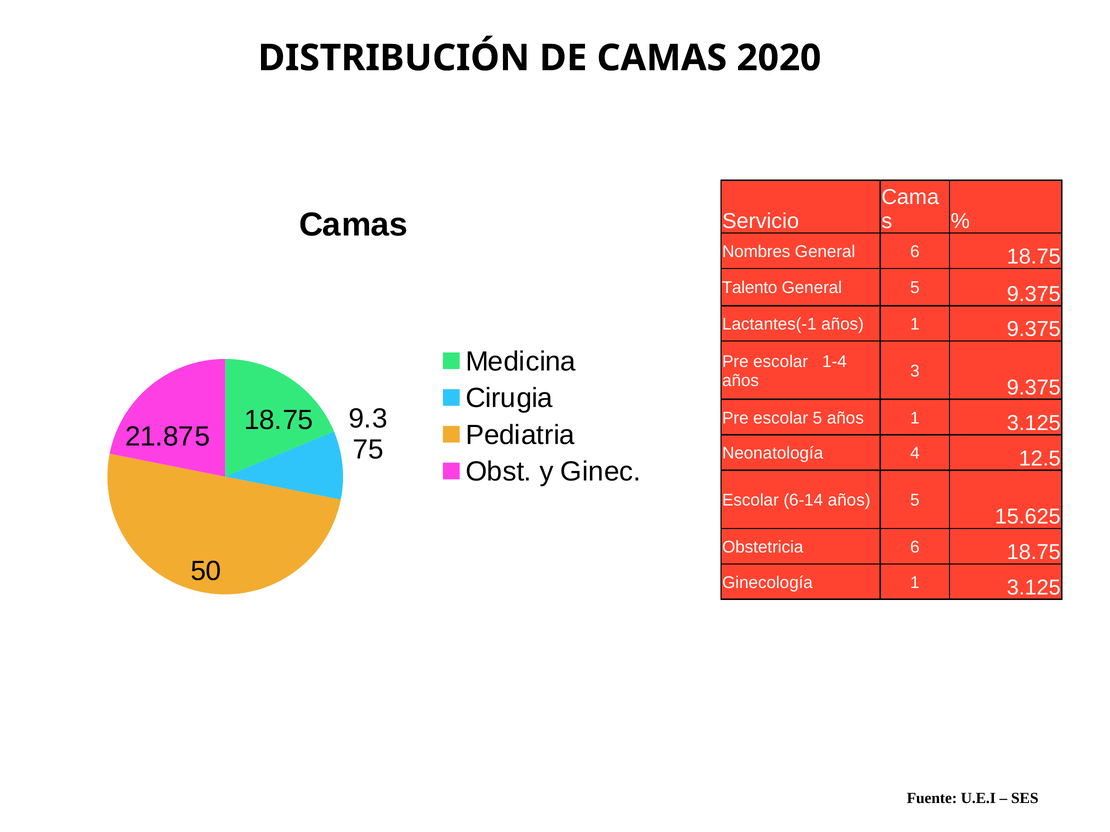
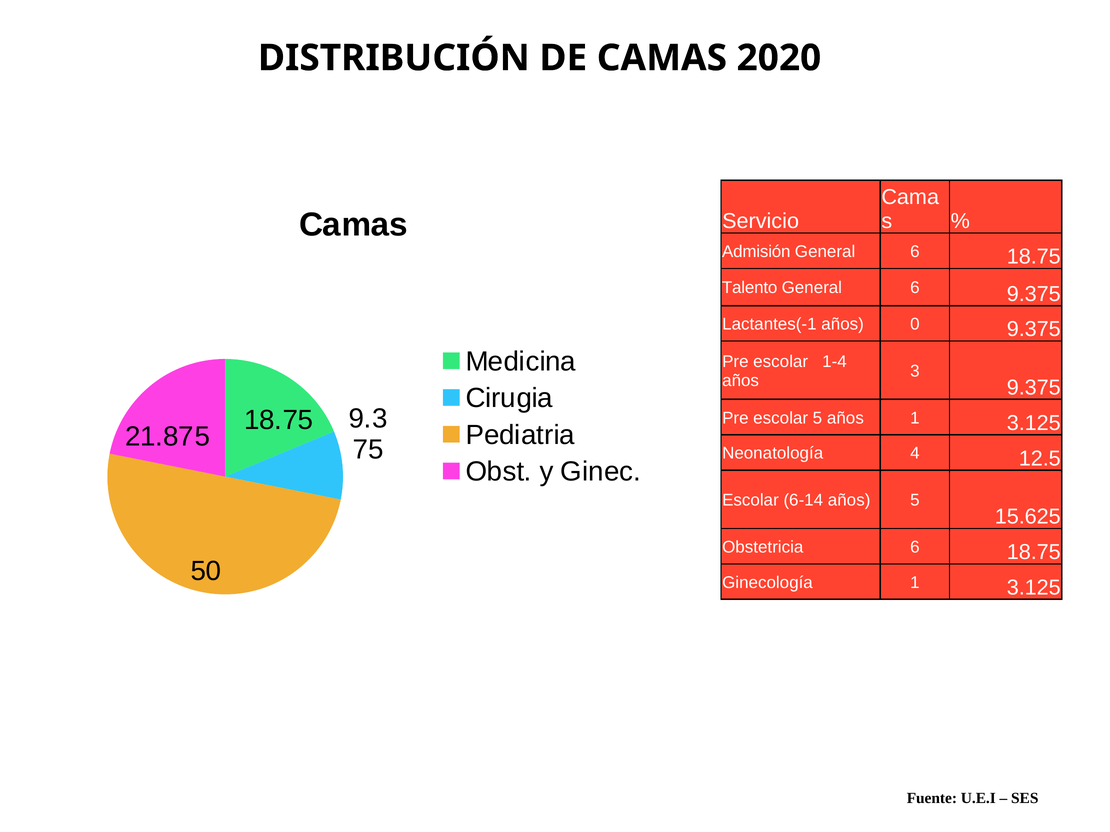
Nombres: Nombres -> Admisión
5 at (915, 288): 5 -> 6
Lactantes(-1 años 1: 1 -> 0
